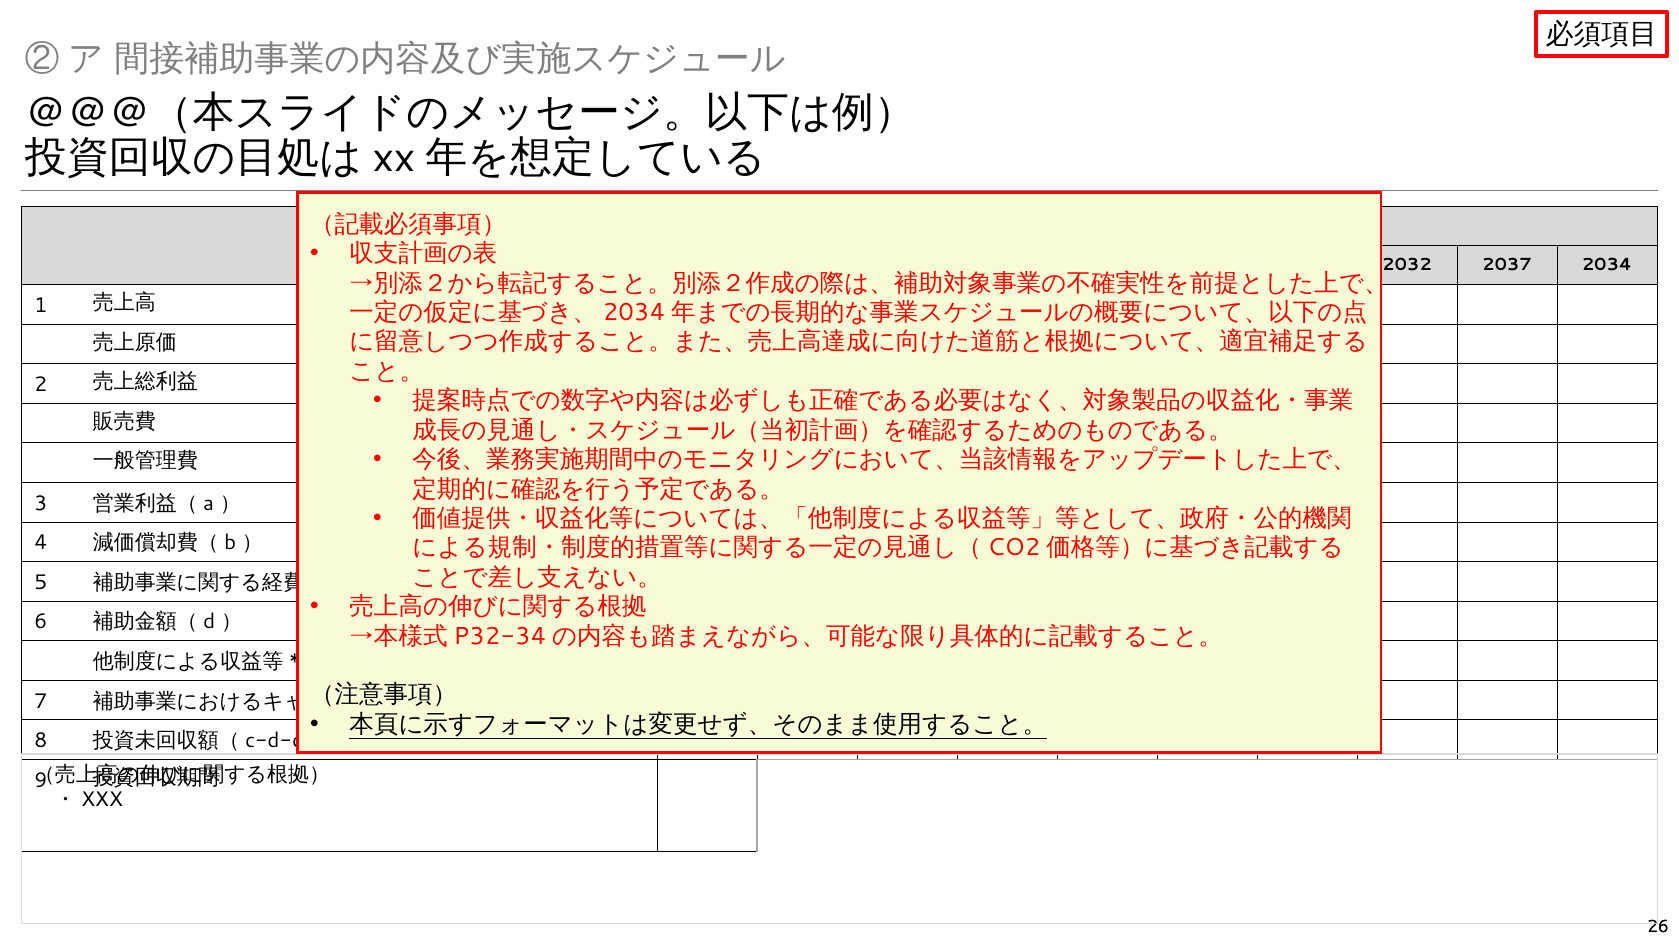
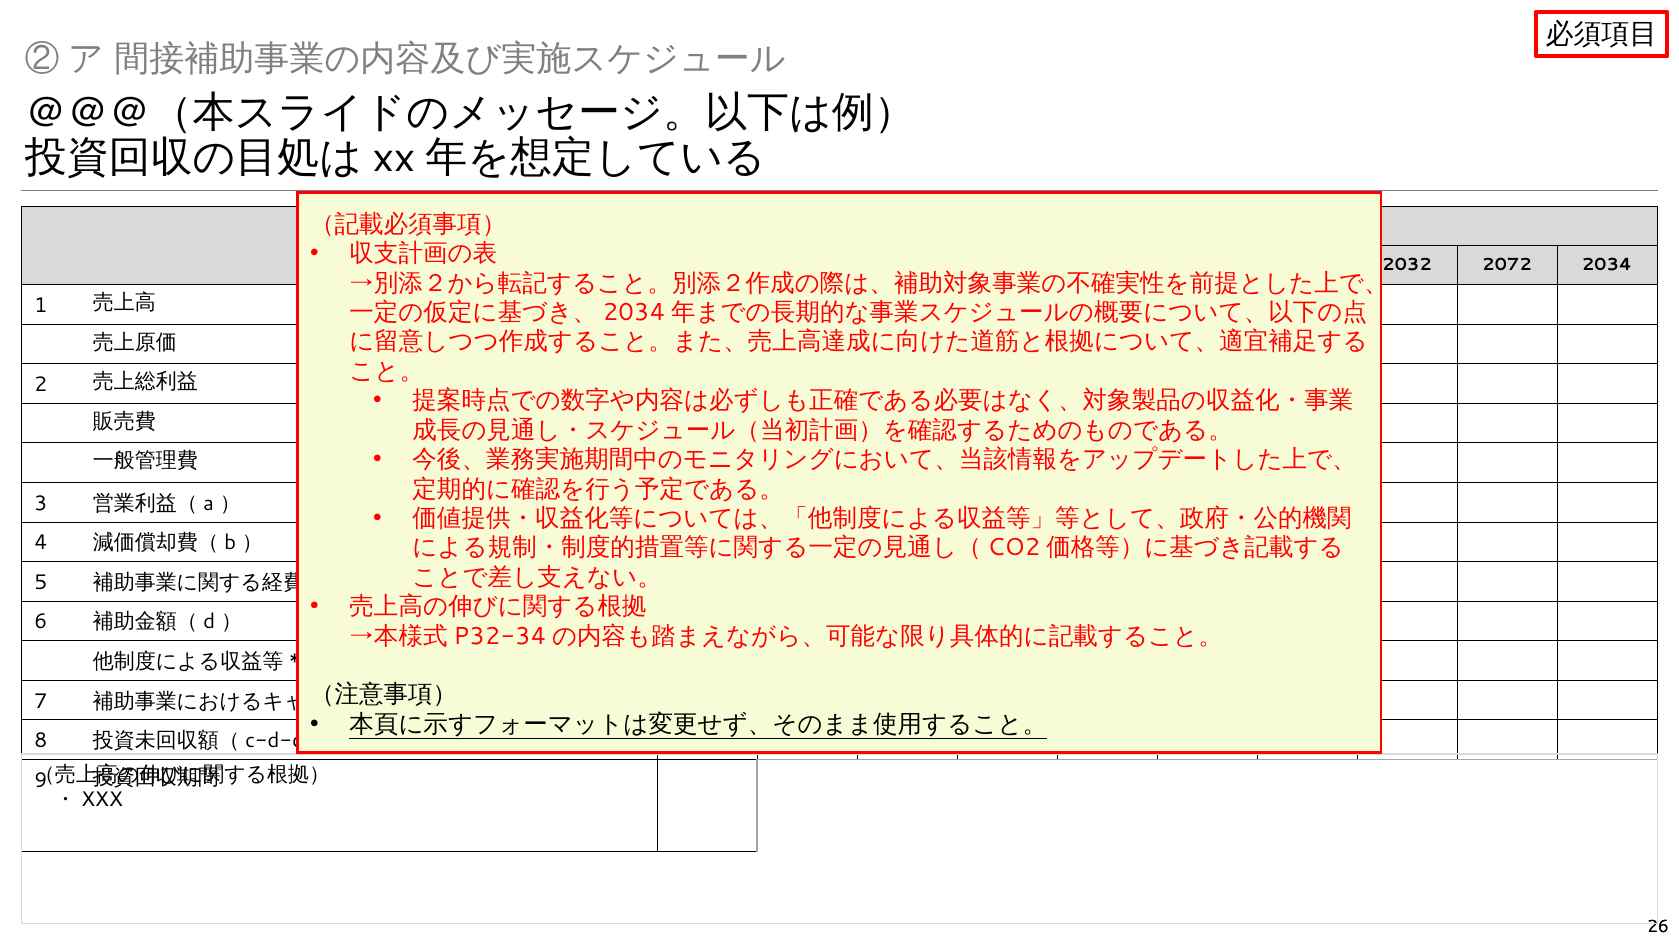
2037: 2037 -> 2072
